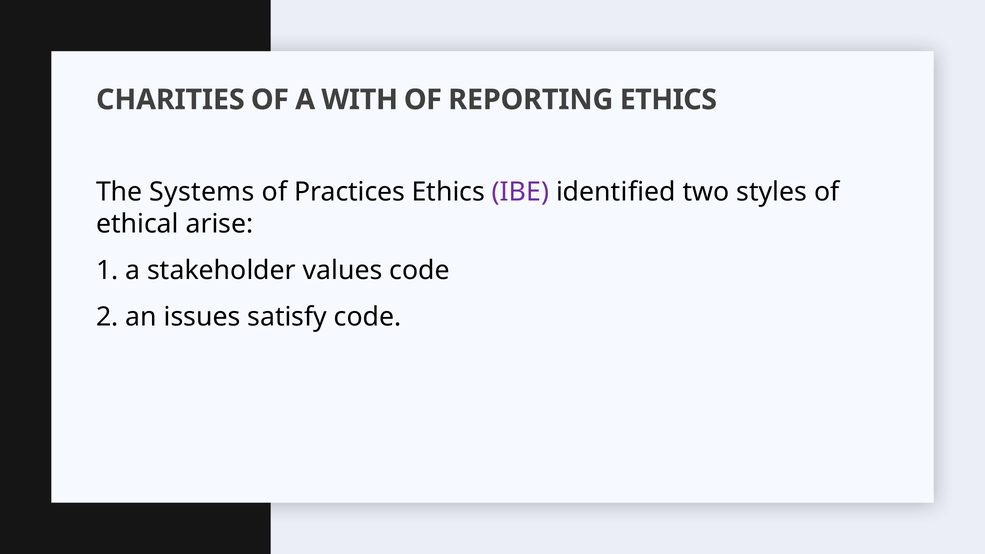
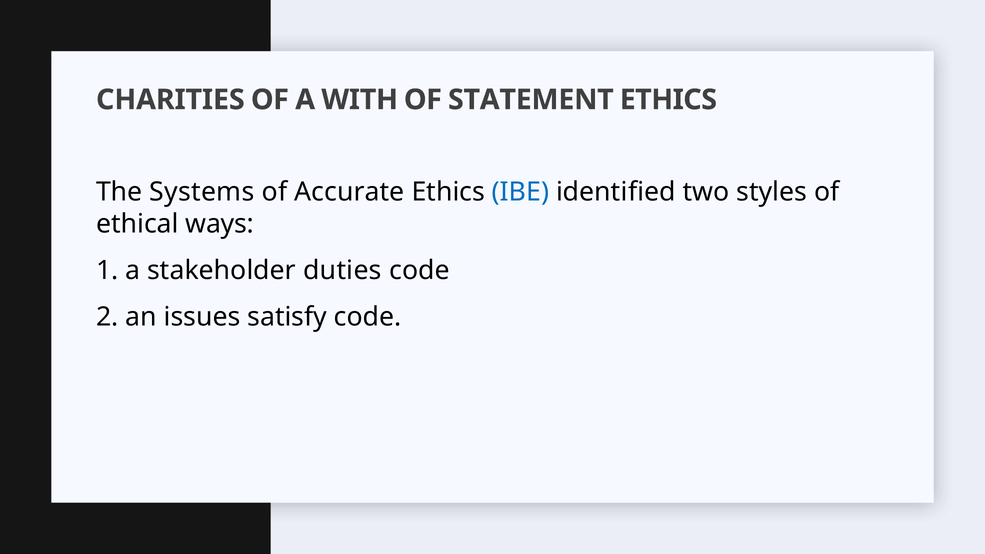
REPORTING: REPORTING -> STATEMENT
Practices: Practices -> Accurate
IBE colour: purple -> blue
arise: arise -> ways
values: values -> duties
